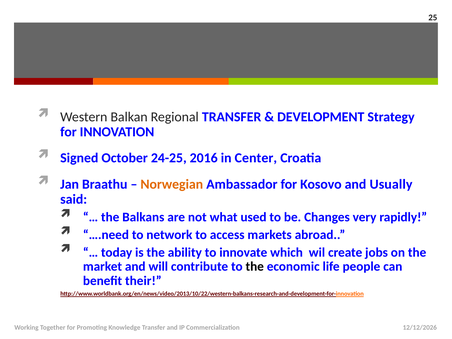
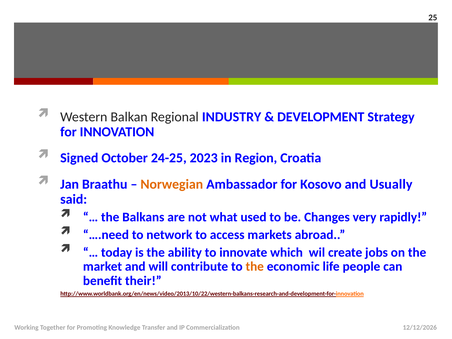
Regional TRANSFER: TRANSFER -> INDUSTRY
2016: 2016 -> 2023
Center: Center -> Region
the at (255, 267) colour: black -> orange
